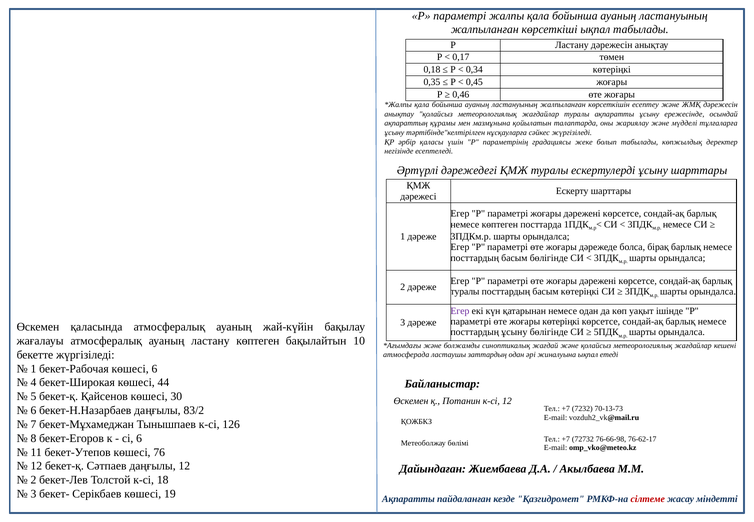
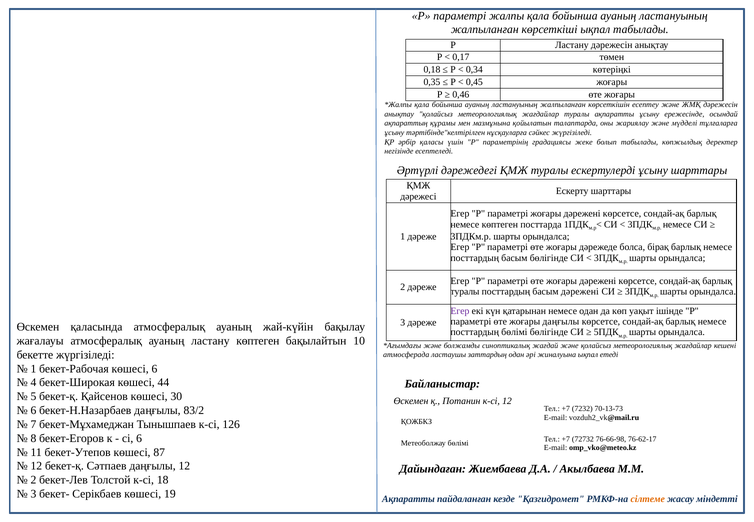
басым көтеріңкі: көтеріңкі -> дәрежені
жоғары көтеріңкі: көтеріңкі -> даңғылы
посттардың ұсыну: ұсыну -> бөлімі
76: 76 -> 87
сілтеме colour: red -> orange
